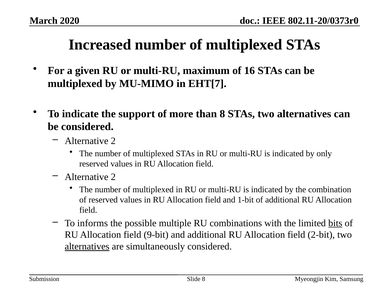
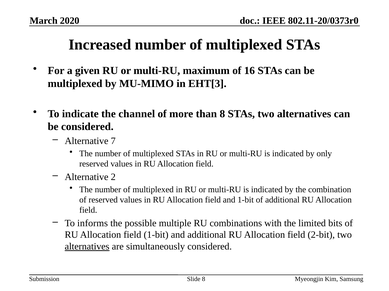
EHT[7: EHT[7 -> EHT[3
support: support -> channel
2 at (113, 141): 2 -> 7
bits underline: present -> none
field 9-bit: 9-bit -> 1-bit
